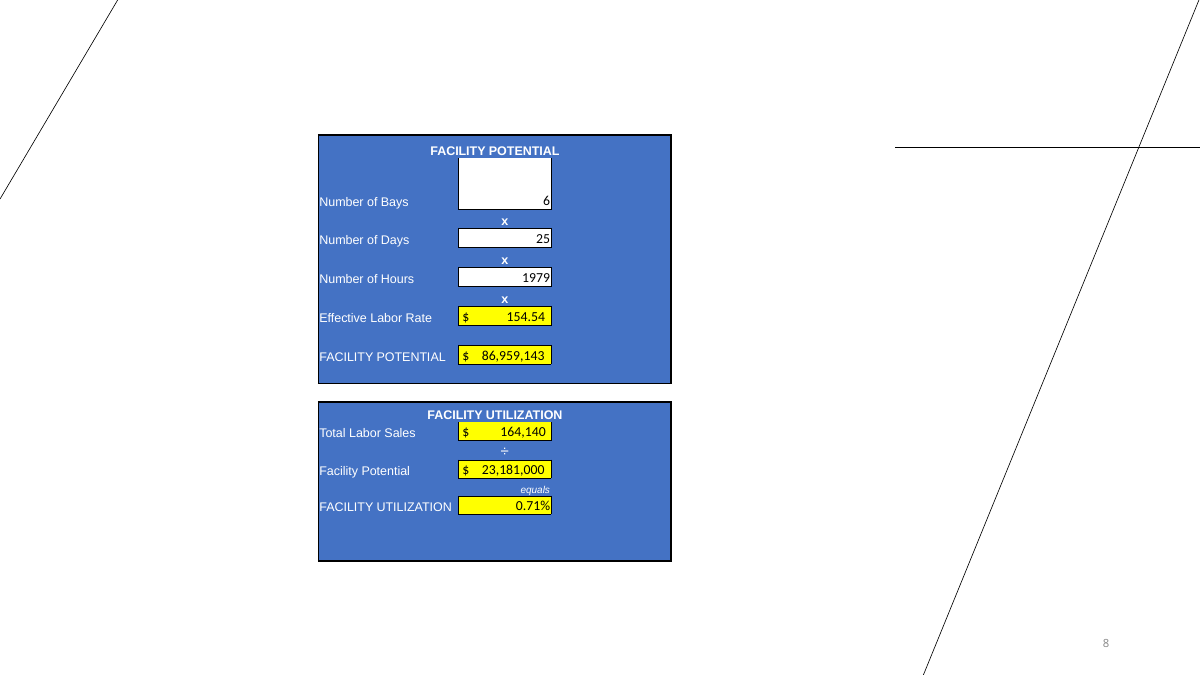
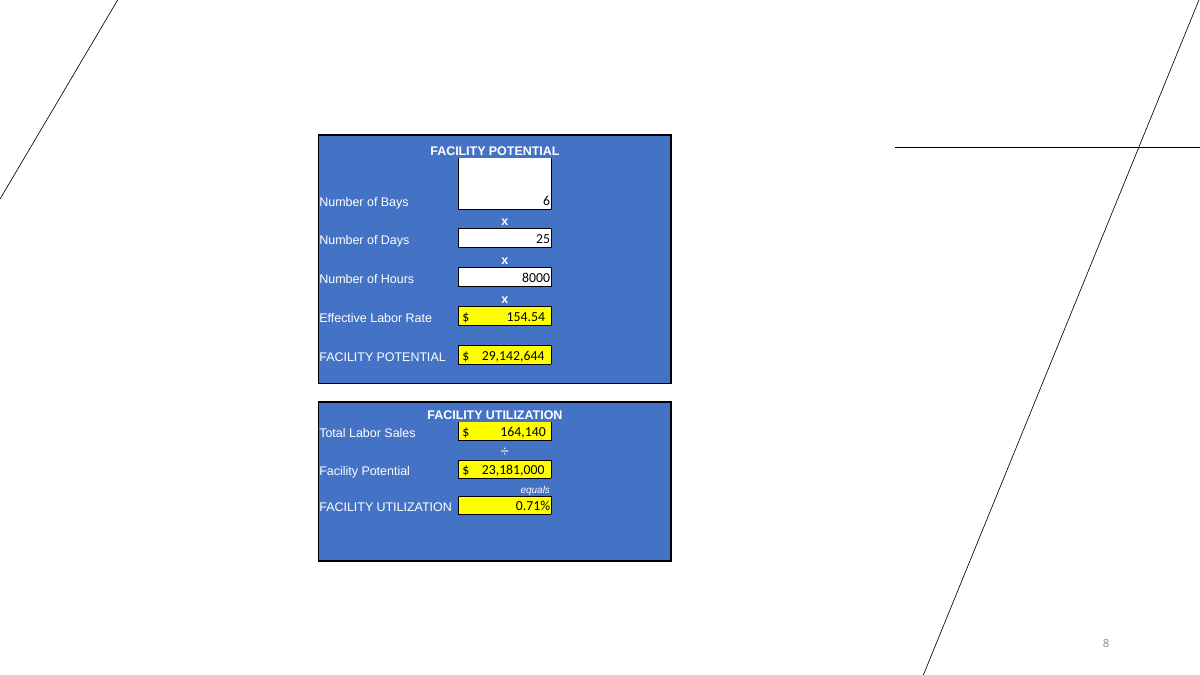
1979: 1979 -> 8000
86,959,143: 86,959,143 -> 29,142,644
